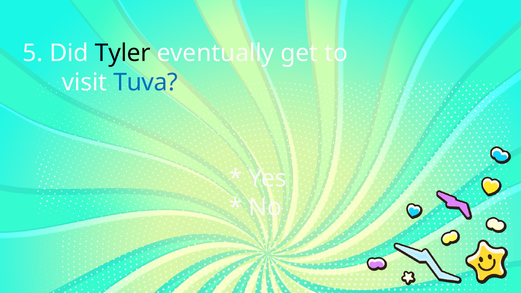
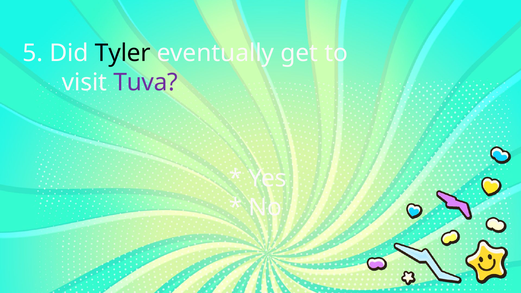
Tuva colour: blue -> purple
